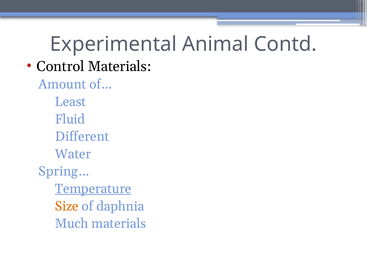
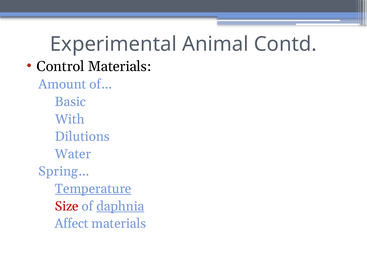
Least: Least -> Basic
Fluid: Fluid -> With
Different: Different -> Dilutions
Size colour: orange -> red
daphnia underline: none -> present
Much: Much -> Affect
